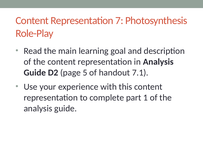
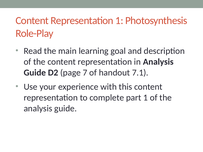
Representation 7: 7 -> 1
5: 5 -> 7
